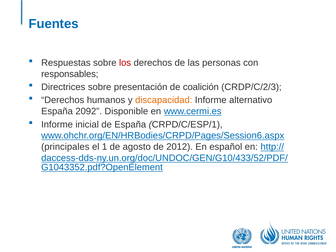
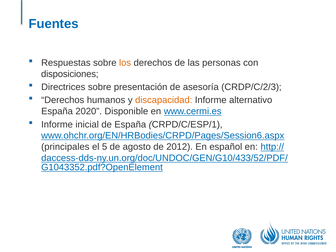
los colour: red -> orange
responsables: responsables -> disposiciones
coalición: coalición -> asesoría
2092: 2092 -> 2020
1: 1 -> 5
